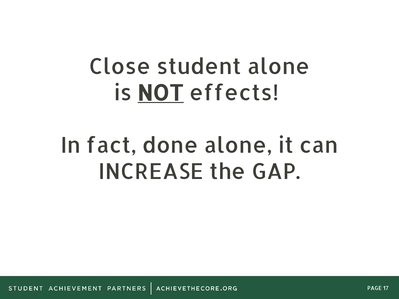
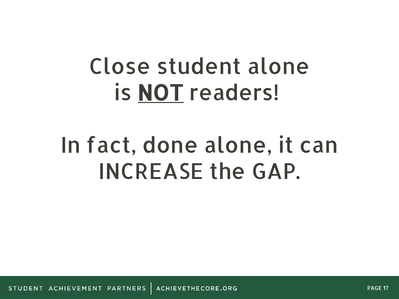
effects: effects -> readers
